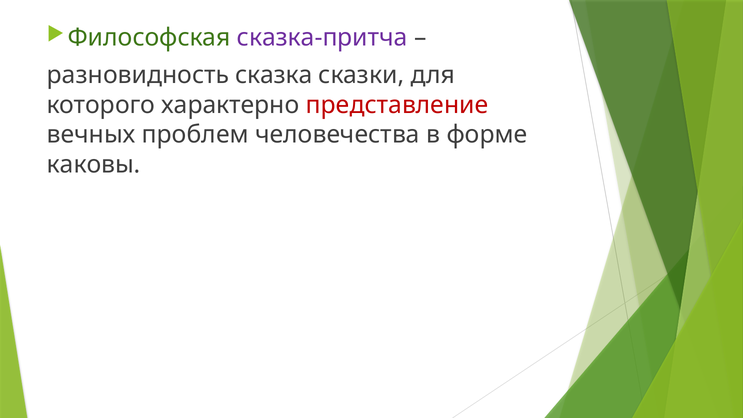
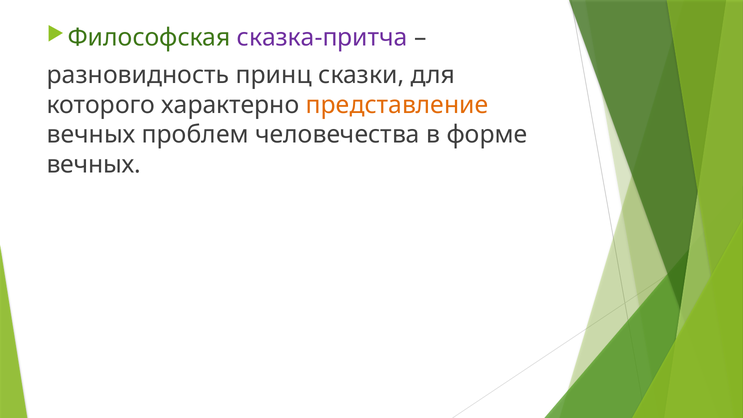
сказка: сказка -> принц
представление colour: red -> orange
каковы at (94, 164): каковы -> вечных
